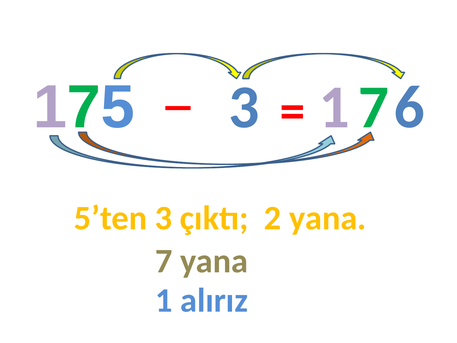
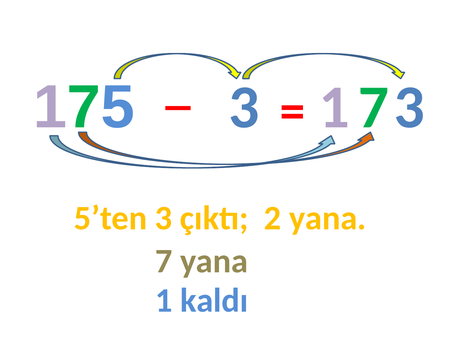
6 at (409, 107): 6 -> 3
alırız: alırız -> kaldı
